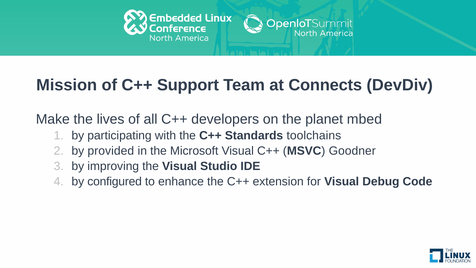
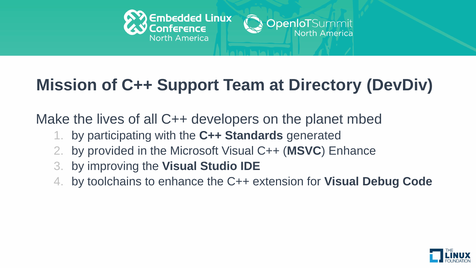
Connects: Connects -> Directory
toolchains: toolchains -> generated
MSVC Goodner: Goodner -> Enhance
configured: configured -> toolchains
